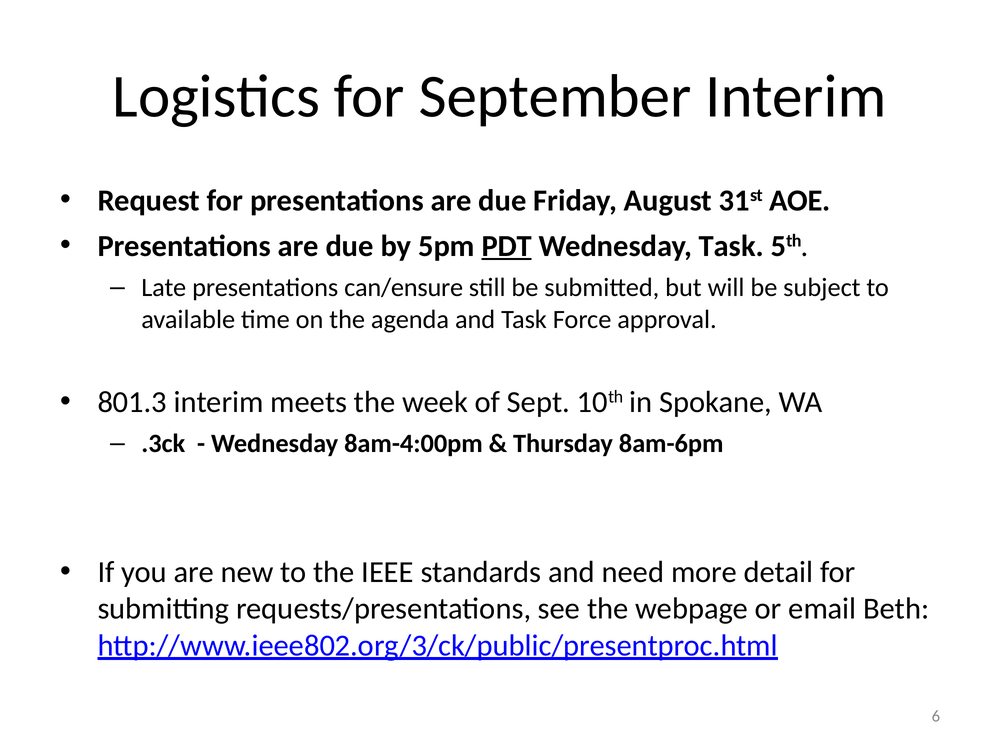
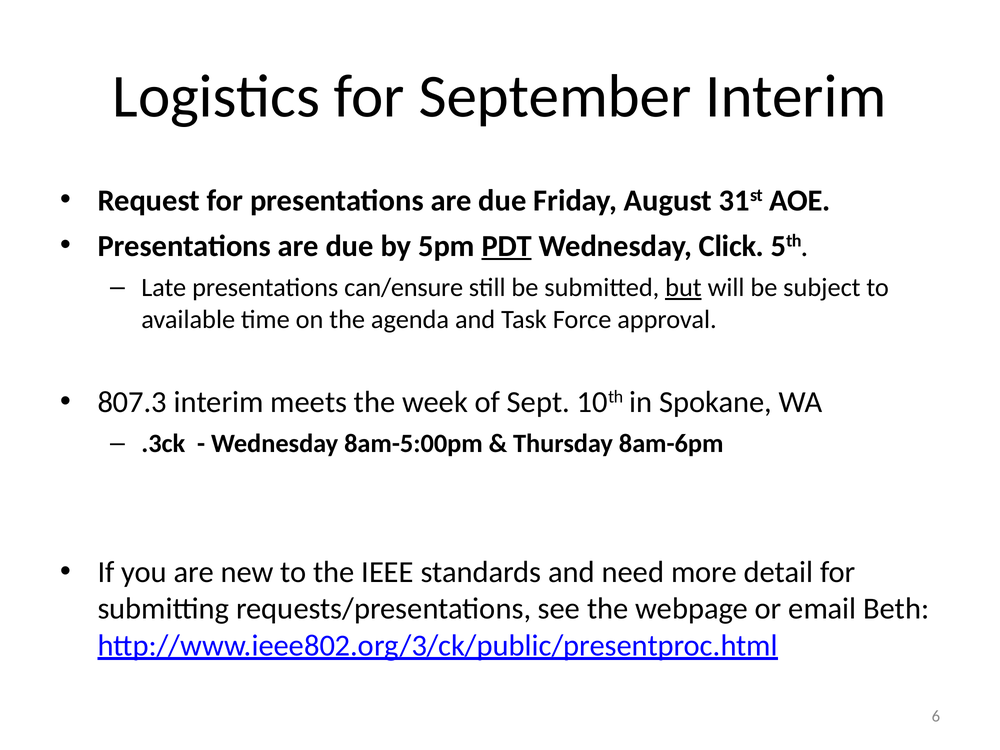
Wednesday Task: Task -> Click
but underline: none -> present
801.3: 801.3 -> 807.3
8am-4:00pm: 8am-4:00pm -> 8am-5:00pm
